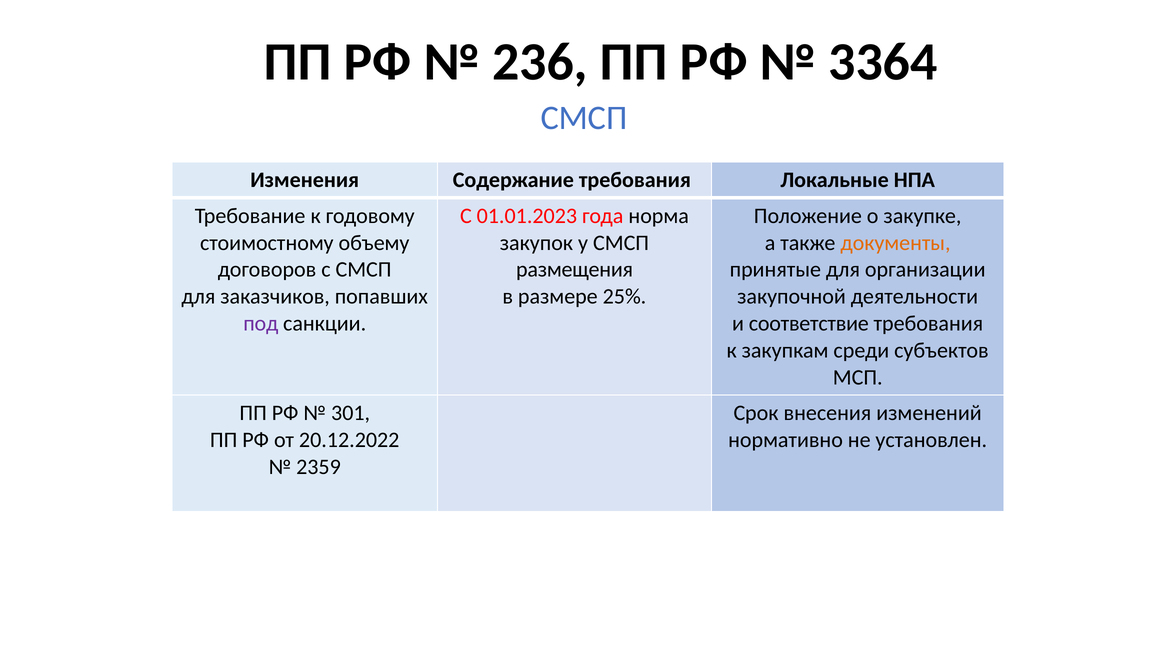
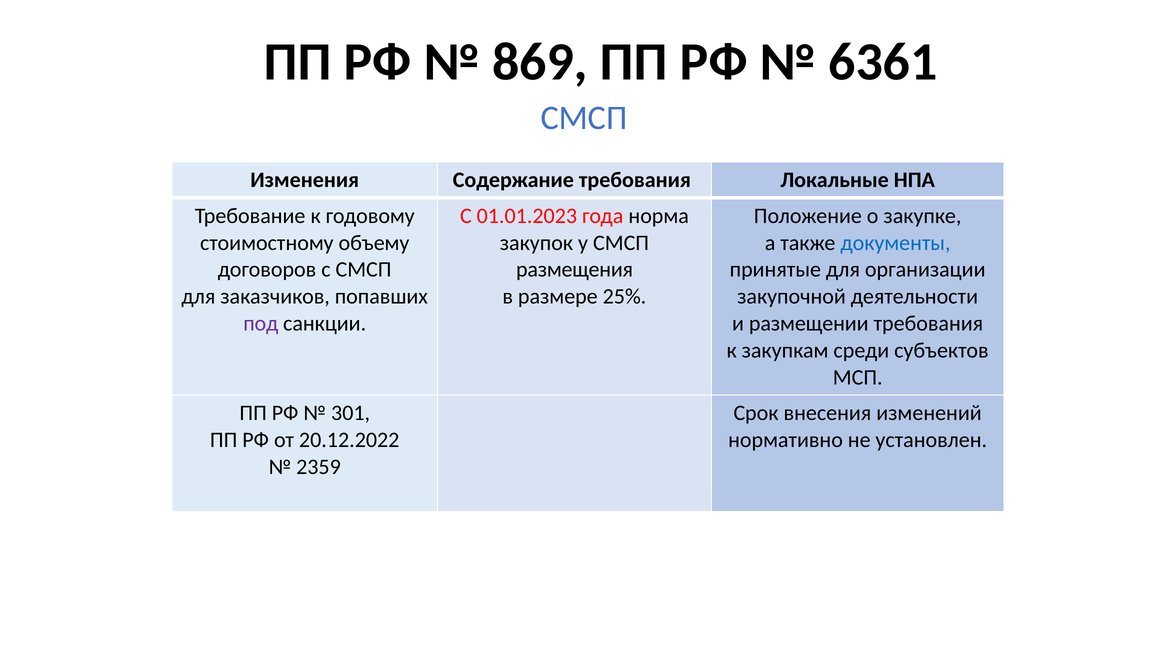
236: 236 -> 869
3364: 3364 -> 6361
документы colour: orange -> blue
соответствие: соответствие -> размещении
